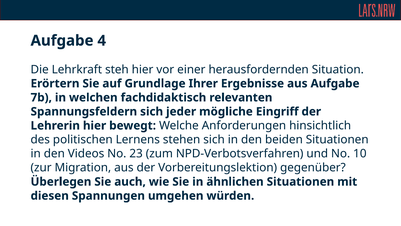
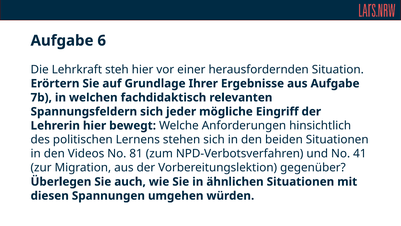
4: 4 -> 6
23: 23 -> 81
10: 10 -> 41
